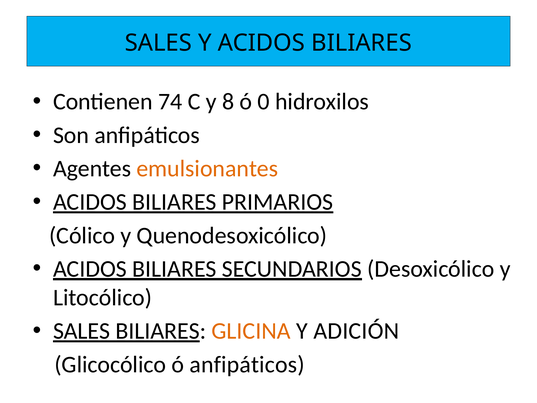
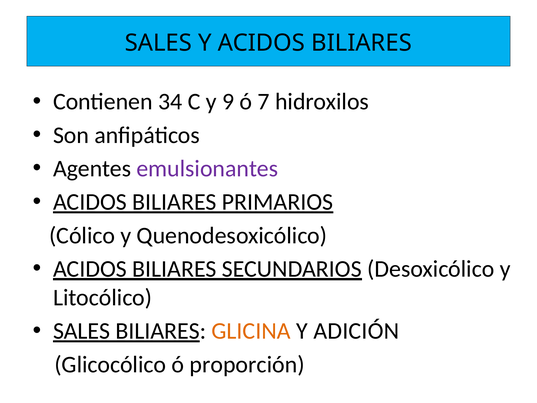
74: 74 -> 34
8: 8 -> 9
0: 0 -> 7
emulsionantes colour: orange -> purple
ó anfipáticos: anfipáticos -> proporción
